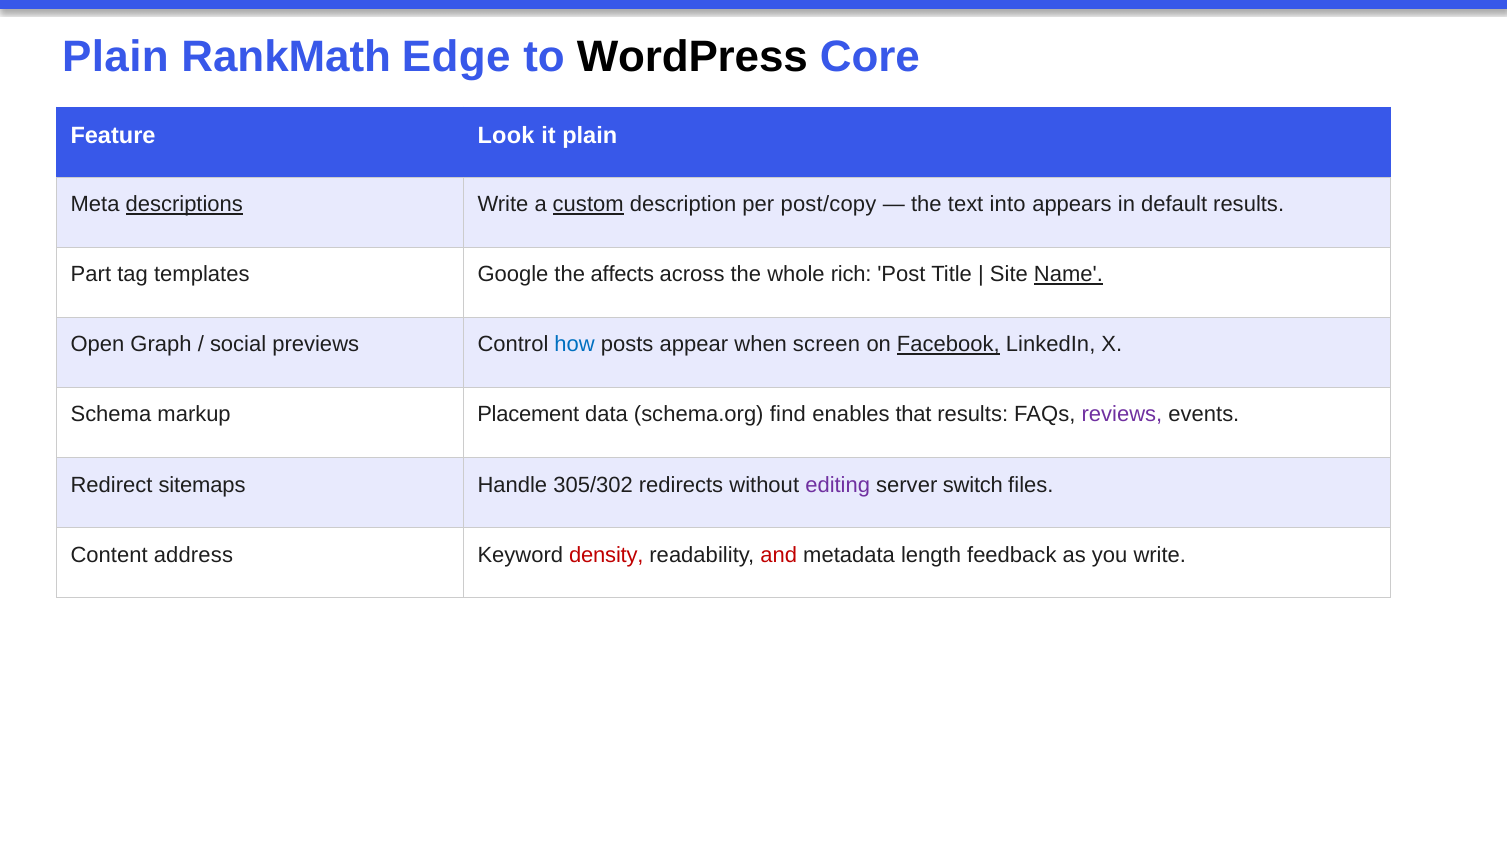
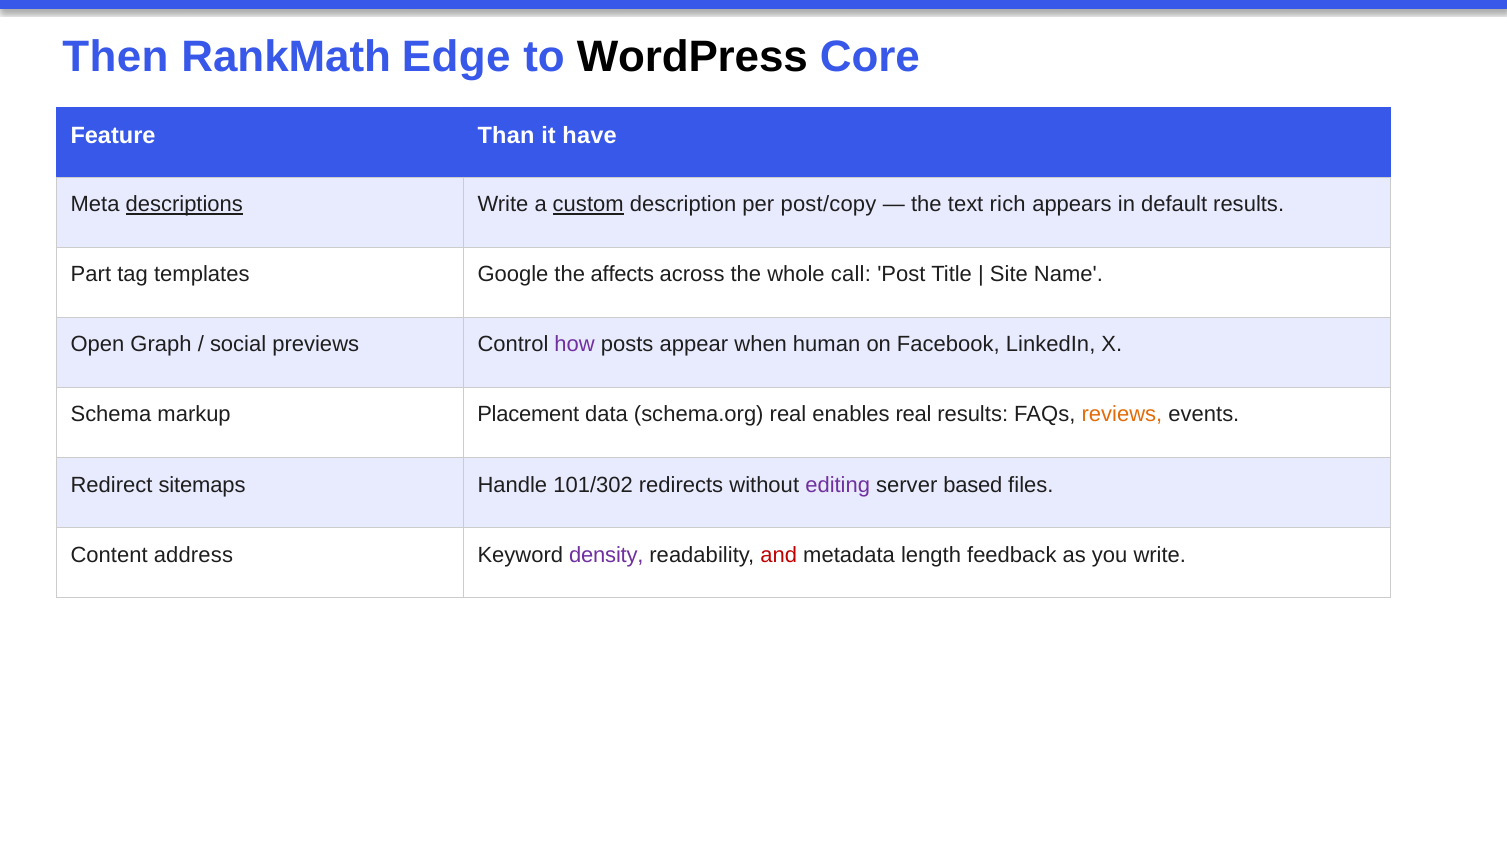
Plain at (115, 57): Plain -> Then
Look: Look -> Than
it plain: plain -> have
into: into -> rich
rich: rich -> call
Name underline: present -> none
how colour: blue -> purple
screen: screen -> human
Facebook underline: present -> none
schema.org find: find -> real
enables that: that -> real
reviews colour: purple -> orange
305/302: 305/302 -> 101/302
switch: switch -> based
density colour: red -> purple
